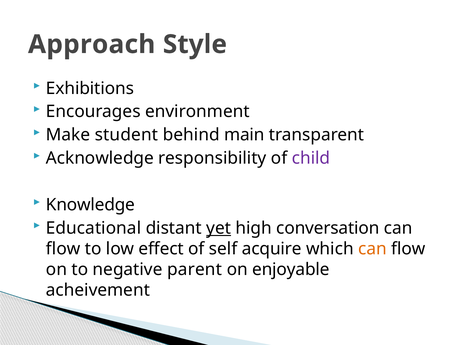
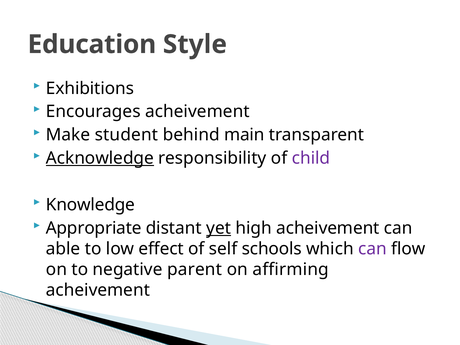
Approach: Approach -> Education
Encourages environment: environment -> acheivement
Acknowledge underline: none -> present
Educational: Educational -> Appropriate
high conversation: conversation -> acheivement
flow at (63, 249): flow -> able
acquire: acquire -> schools
can at (372, 249) colour: orange -> purple
enjoyable: enjoyable -> affirming
